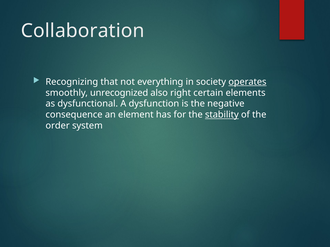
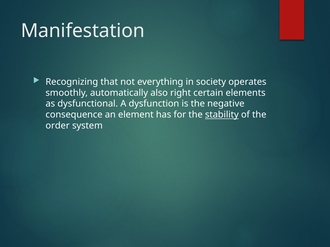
Collaboration: Collaboration -> Manifestation
operates underline: present -> none
unrecognized: unrecognized -> automatically
